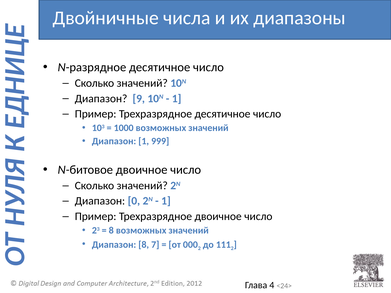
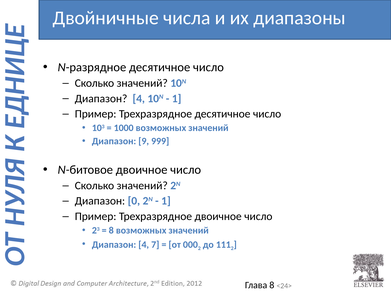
9 at (139, 99): 9 -> 4
Диапазон 1: 1 -> 9
8 at (144, 245): 8 -> 4
4 at (272, 285): 4 -> 8
